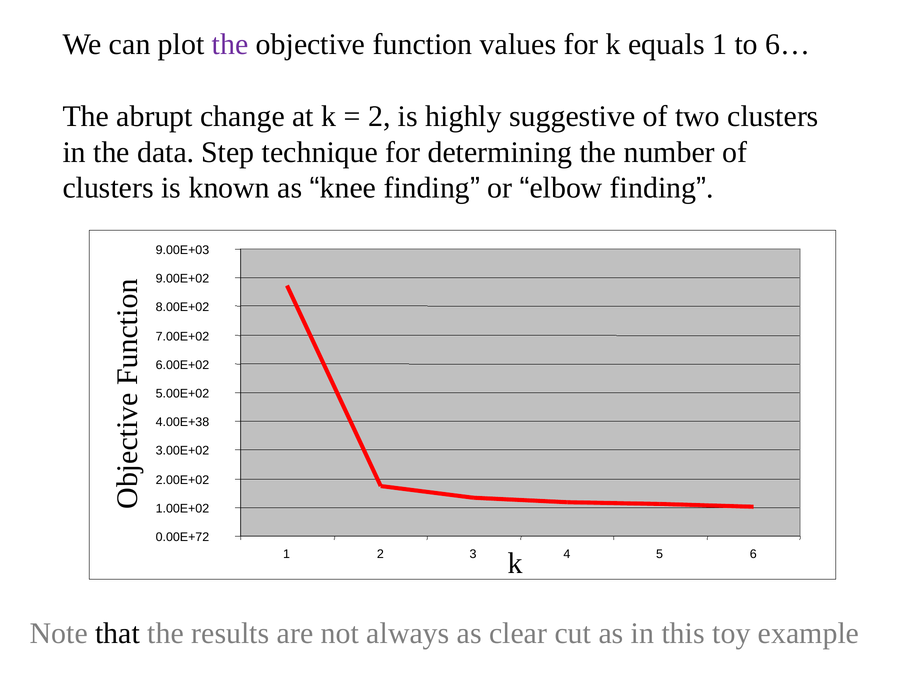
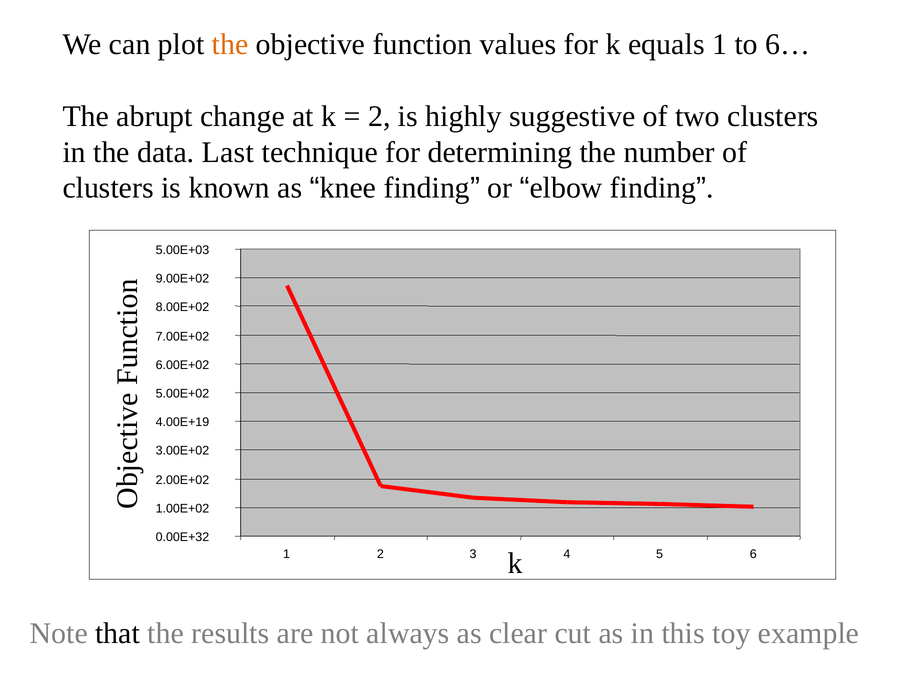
the at (230, 45) colour: purple -> orange
Step: Step -> Last
9.00E+03: 9.00E+03 -> 5.00E+03
4.00E+38: 4.00E+38 -> 4.00E+19
0.00E+72: 0.00E+72 -> 0.00E+32
